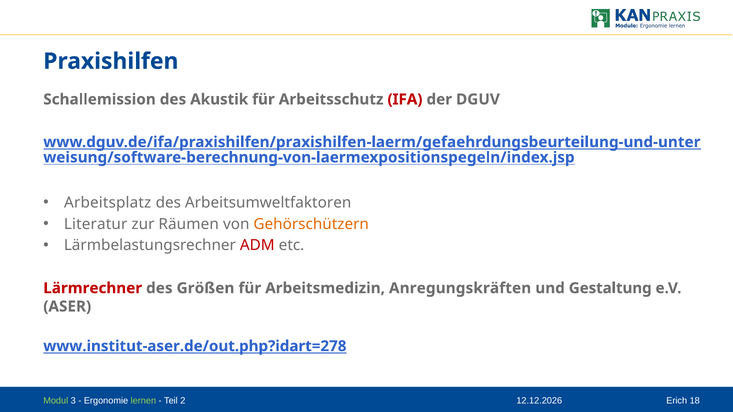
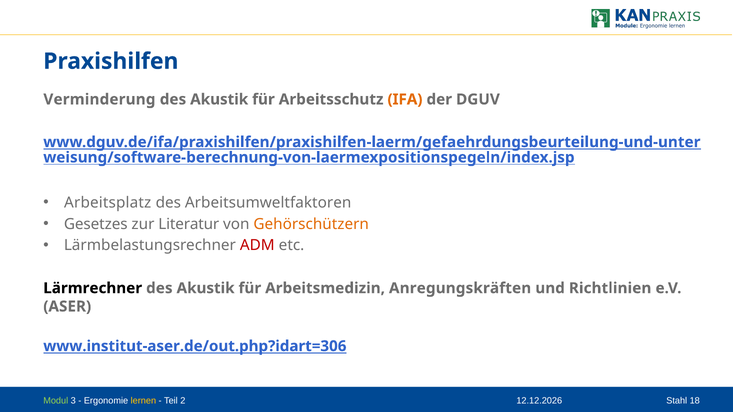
Schallemission: Schallemission -> Verminderung
IFA colour: red -> orange
Literatur: Literatur -> Gesetzes
Räumen: Räumen -> Literatur
Lärmrechner colour: red -> black
Größen at (205, 288): Größen -> Akustik
Gestaltung: Gestaltung -> Richtlinien
www.institut-aser.de/out.php?idart=278: www.institut-aser.de/out.php?idart=278 -> www.institut-aser.de/out.php?idart=306
lernen colour: light green -> yellow
Erich: Erich -> Stahl
